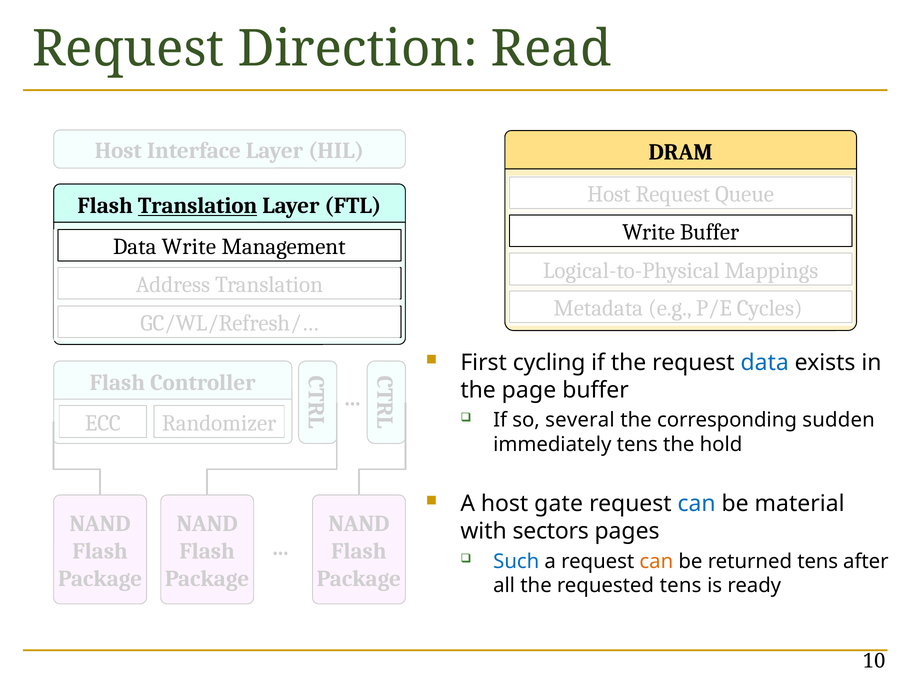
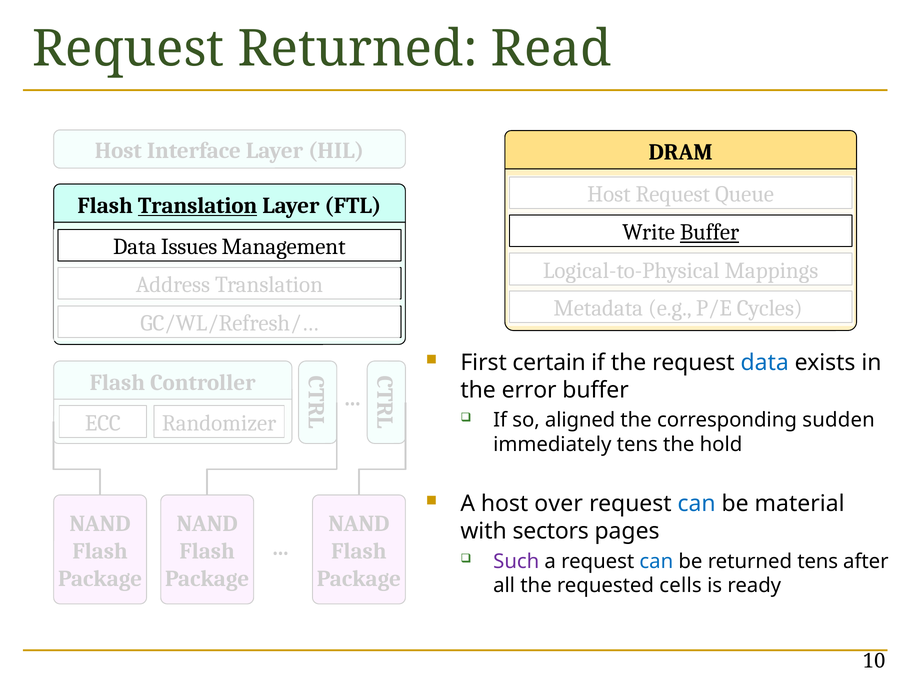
Request Direction: Direction -> Returned
Buffer at (710, 233) underline: none -> present
Data Write: Write -> Issues
cycling: cycling -> certain
page: page -> error
several: several -> aligned
gate: gate -> over
Such colour: blue -> purple
can at (656, 562) colour: orange -> blue
requested tens: tens -> cells
